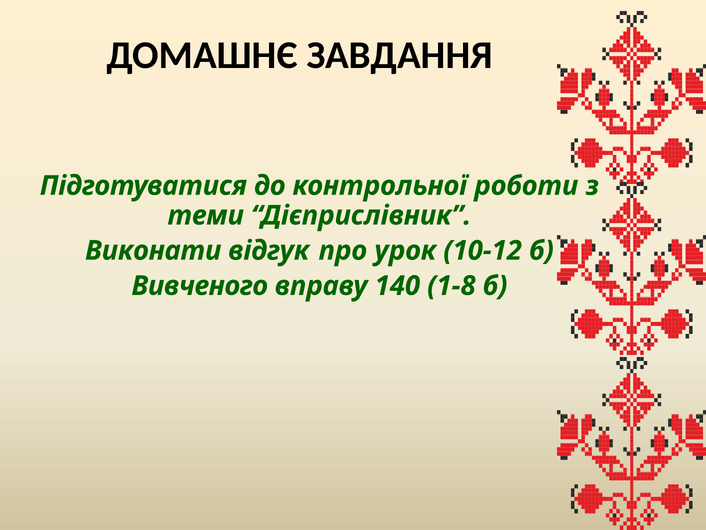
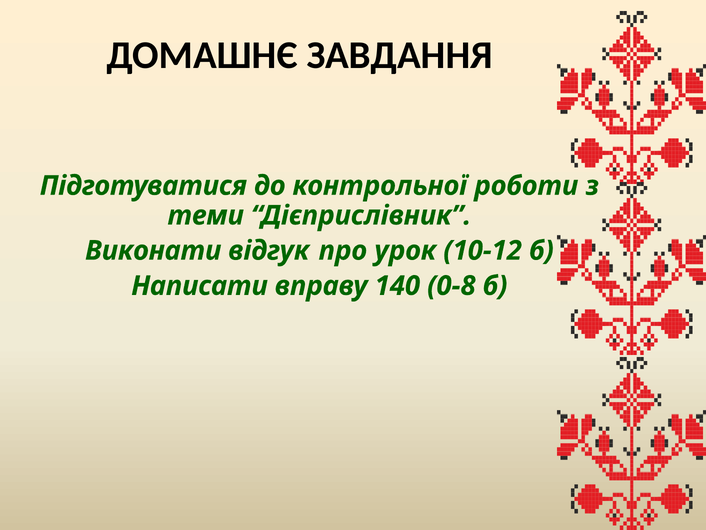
Вивченого: Вивченого -> Написати
1-8: 1-8 -> 0-8
